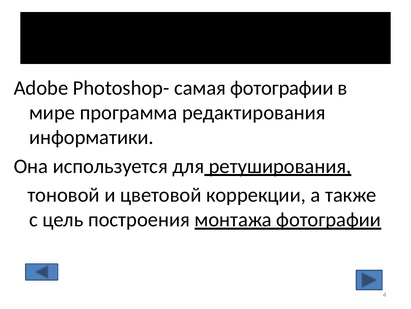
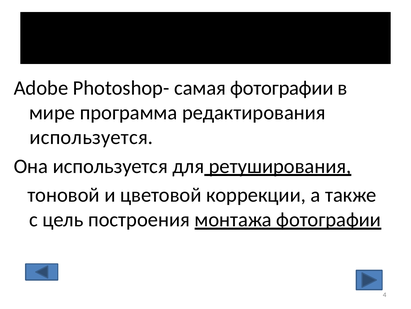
информатики at (91, 137): информатики -> используется
